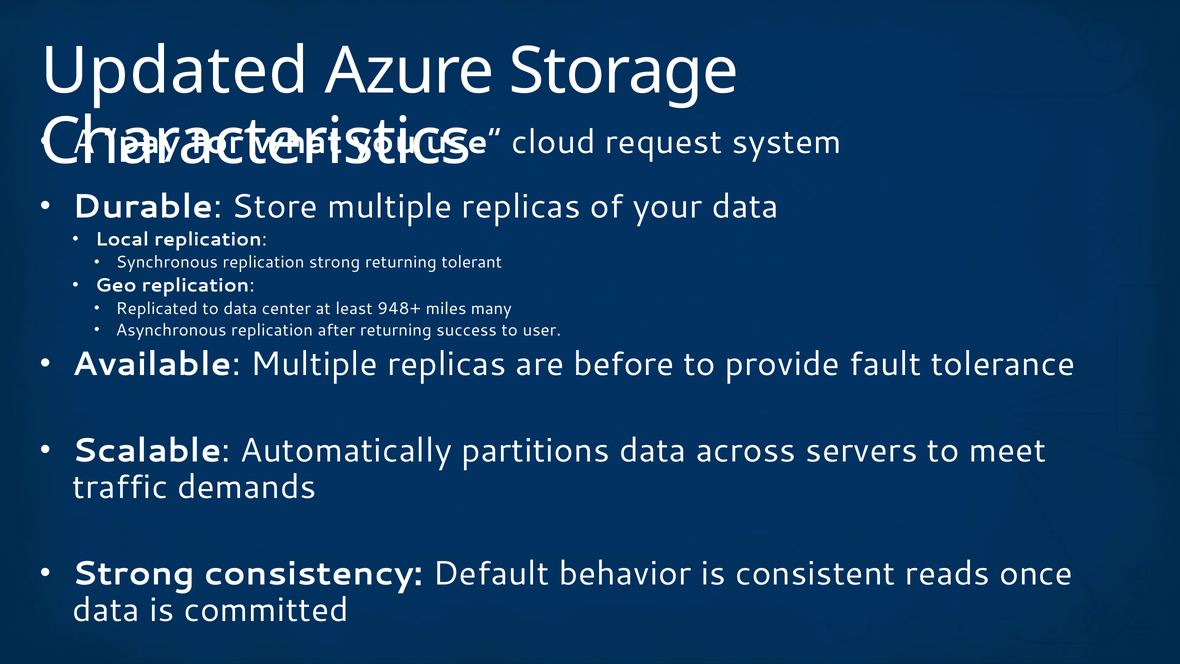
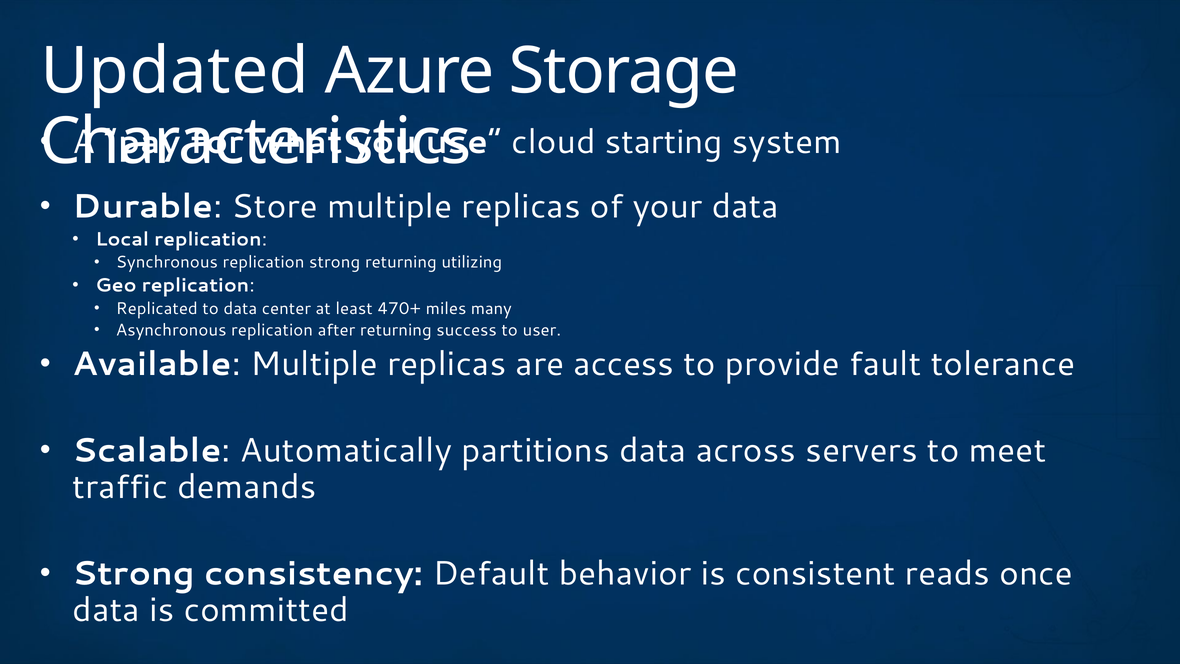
request: request -> starting
tolerant: tolerant -> utilizing
948+: 948+ -> 470+
before: before -> access
